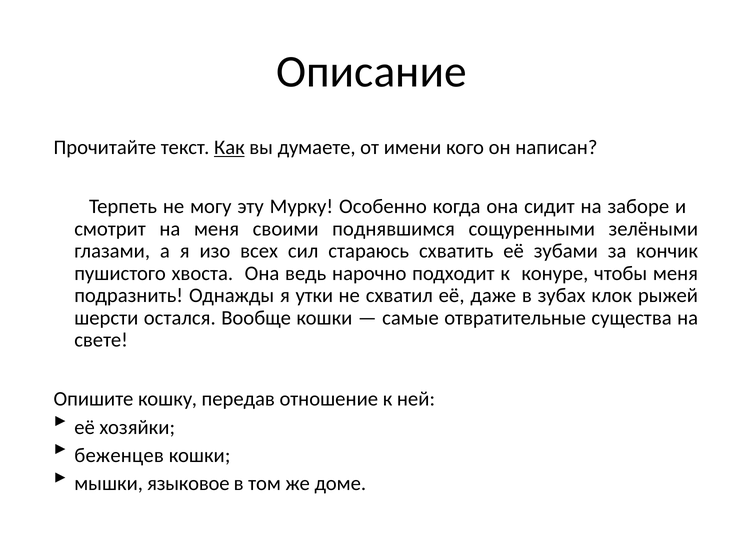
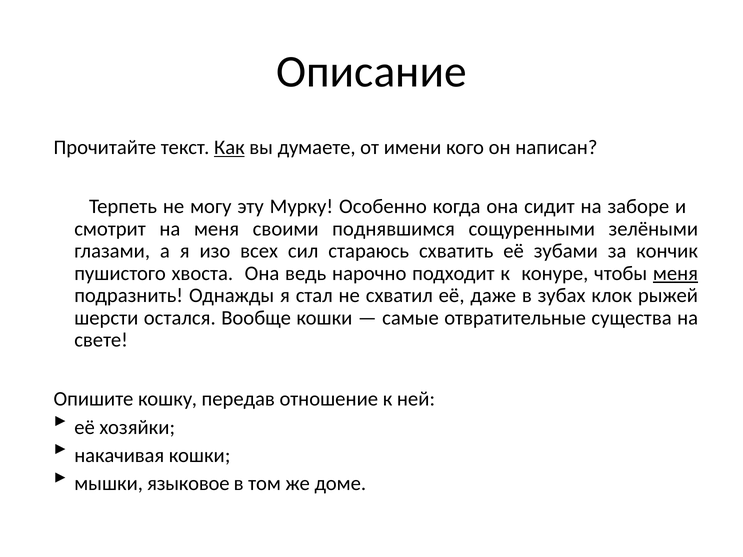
меня at (675, 273) underline: none -> present
утки: утки -> стал
беженцев: беженцев -> накачивая
